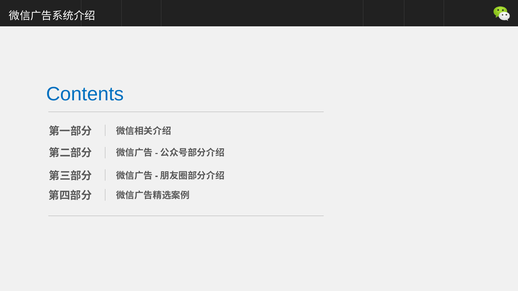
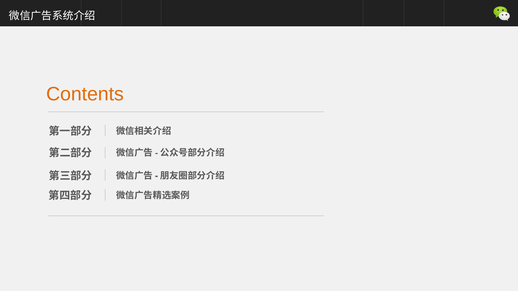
Contents colour: blue -> orange
